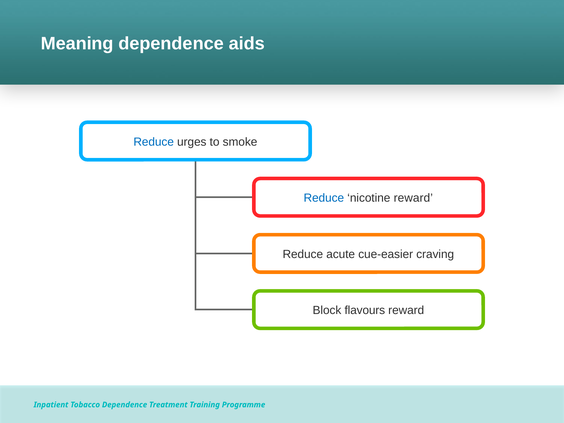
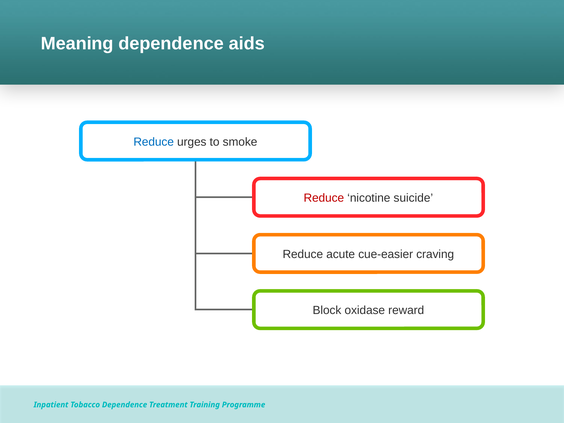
Reduce at (324, 198) colour: blue -> red
nicotine reward: reward -> suicide
flavours: flavours -> oxidase
